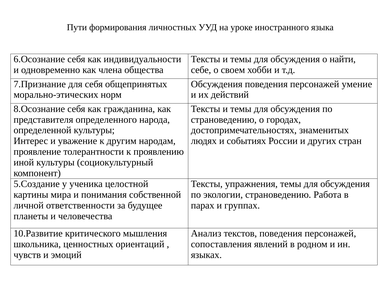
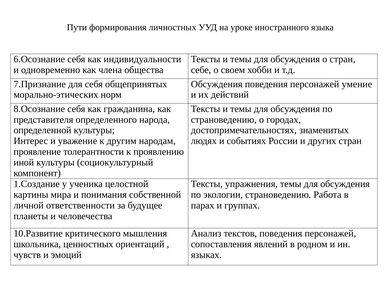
о найти: найти -> стран
5.Создание: 5.Создание -> 1.Создание
